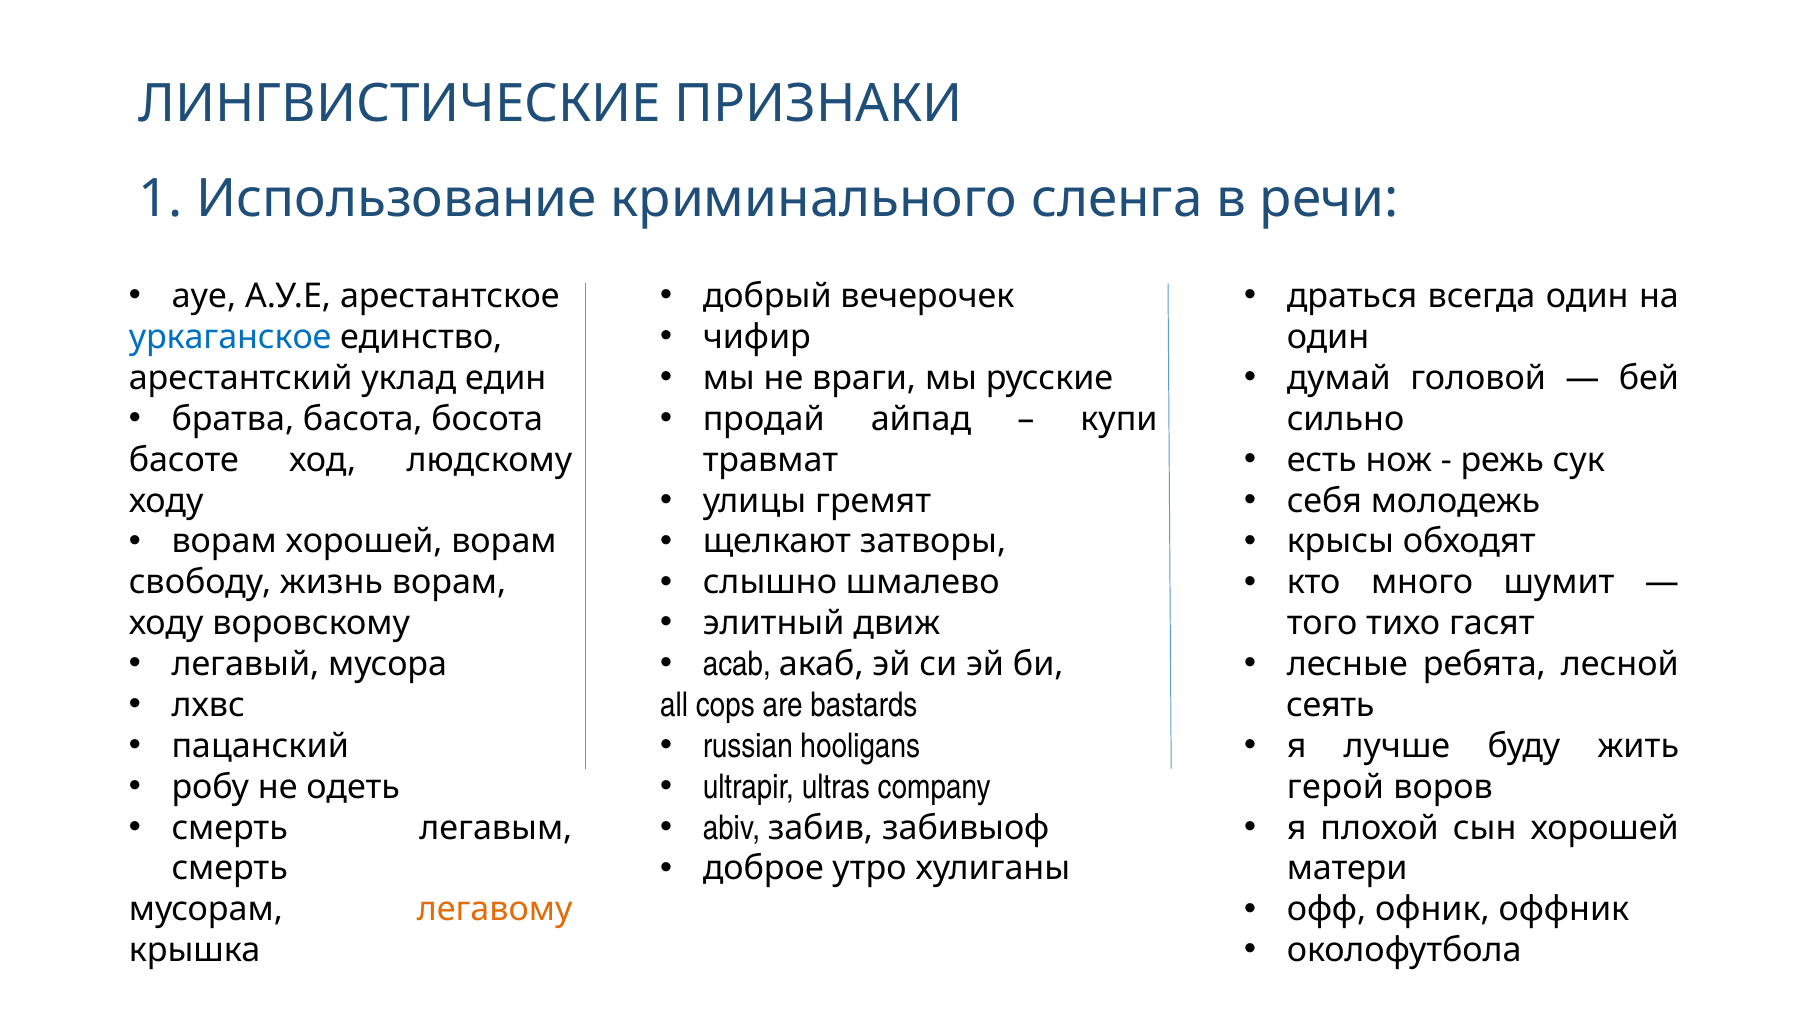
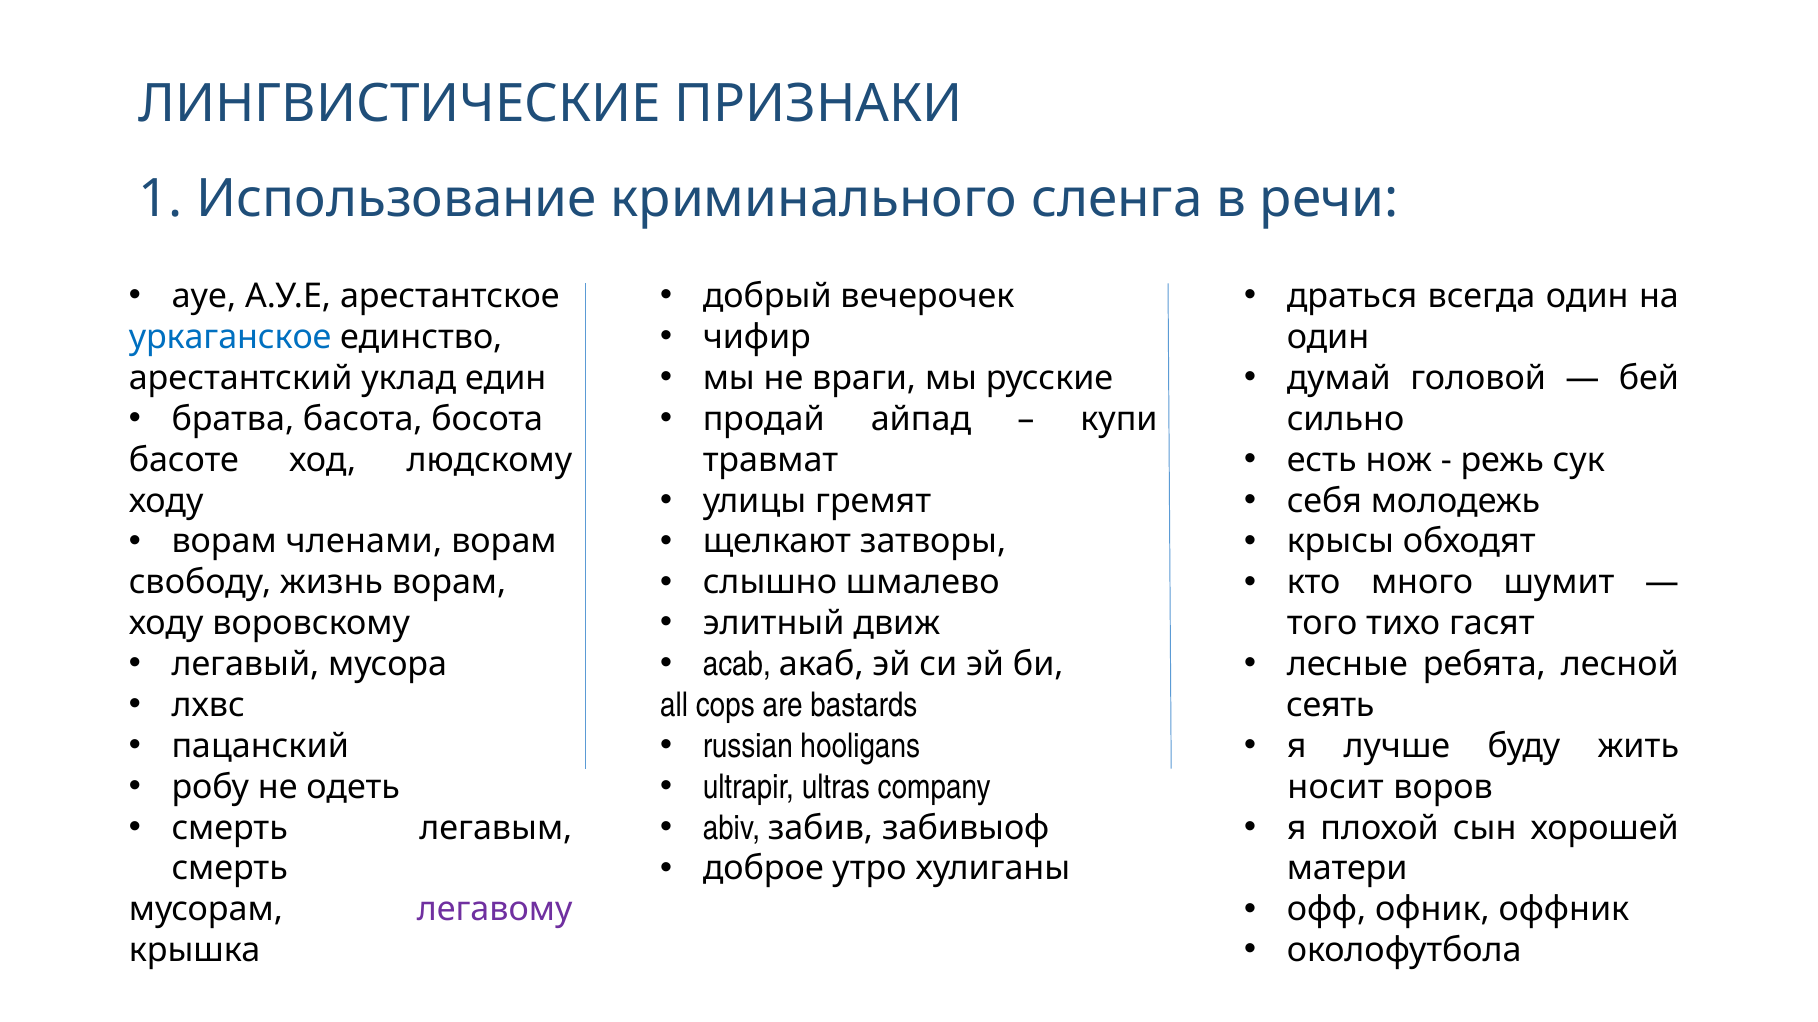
ворам хорошей: хорошей -> членами
герой: герой -> носит
легавому colour: orange -> purple
